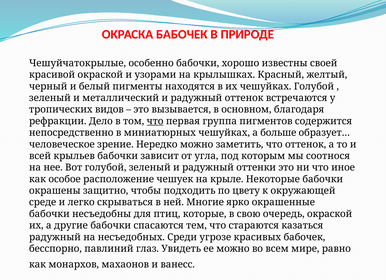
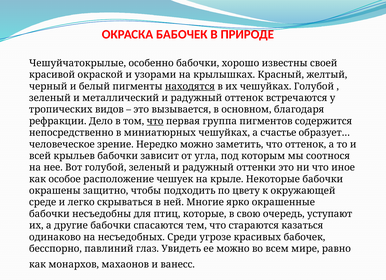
находятся underline: none -> present
больше: больше -> счастье
очередь окраской: окраской -> уступают
радужный at (55, 237): радужный -> одинаково
